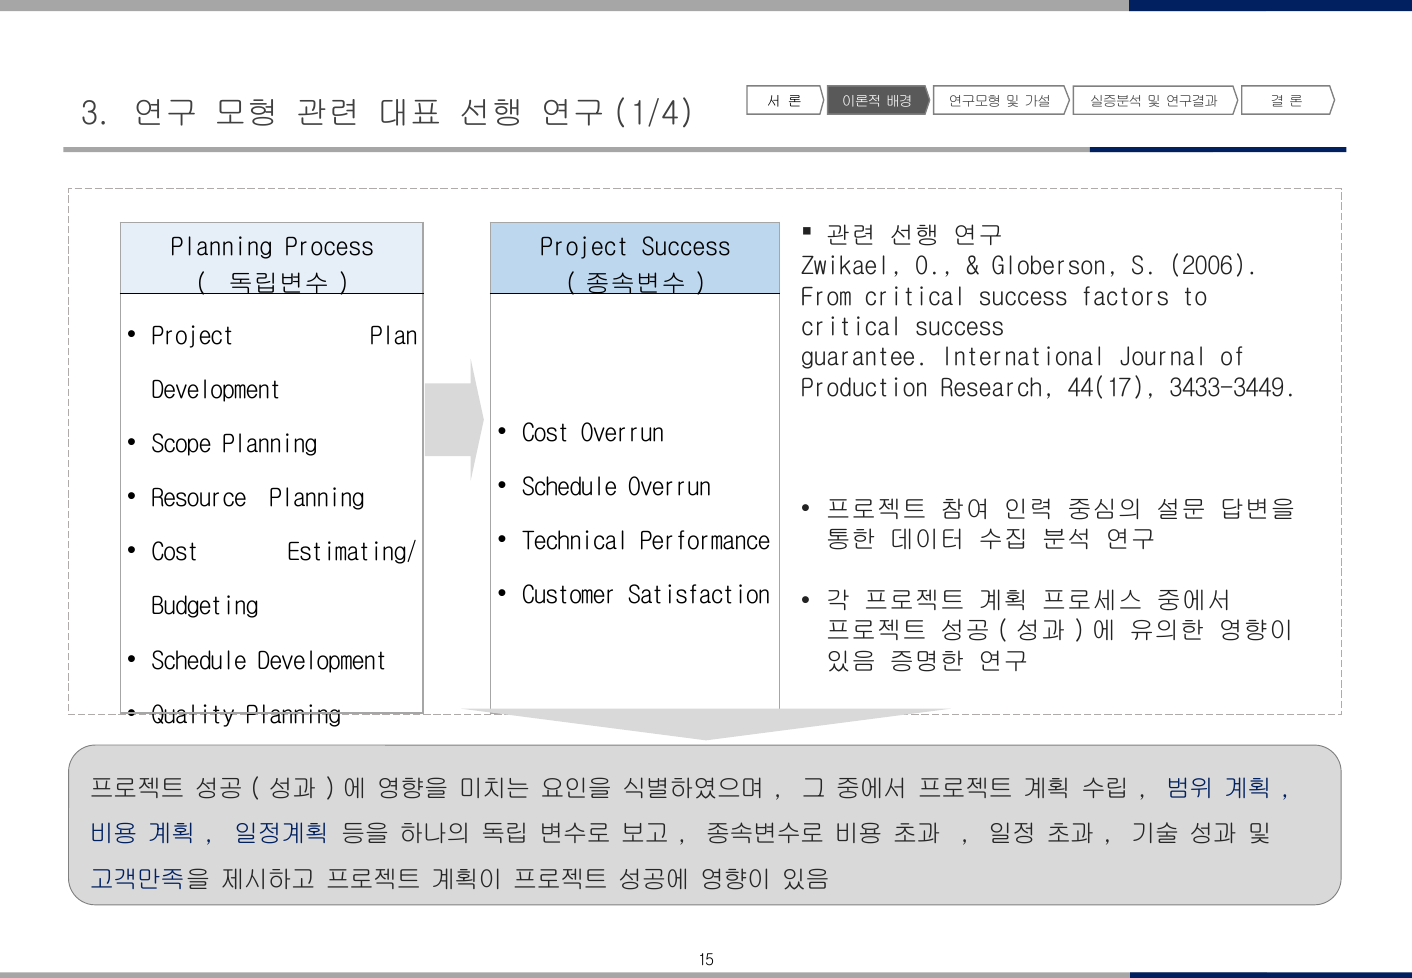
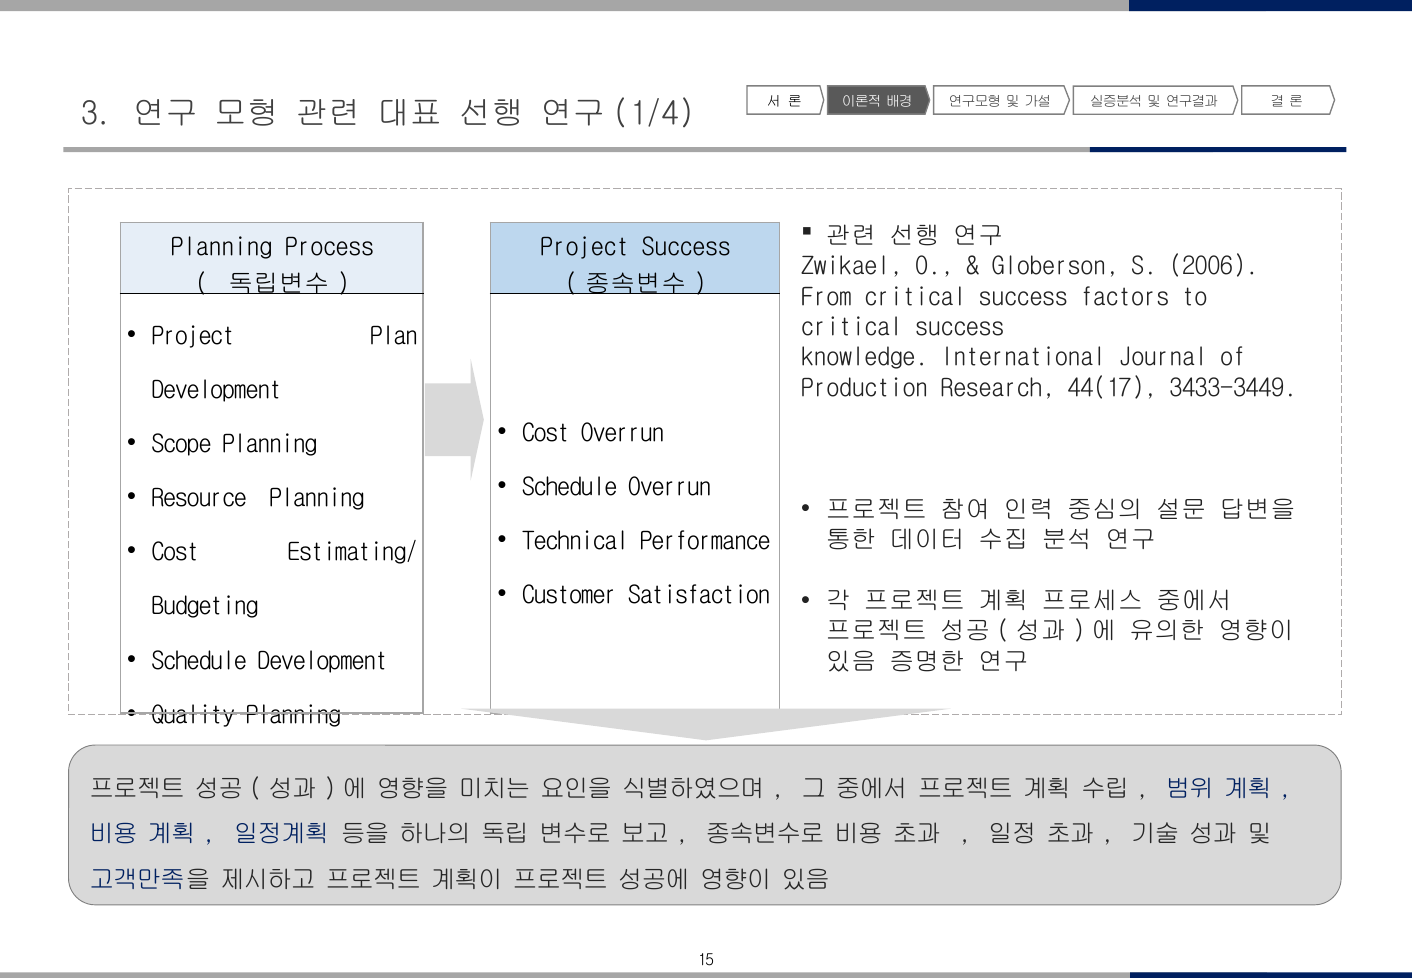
guarantee: guarantee -> knowledge
